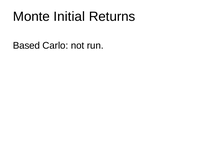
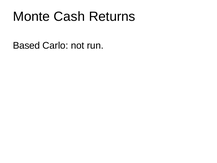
Initial: Initial -> Cash
